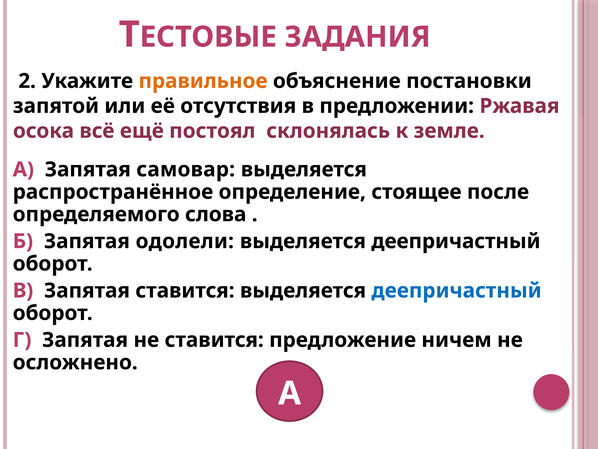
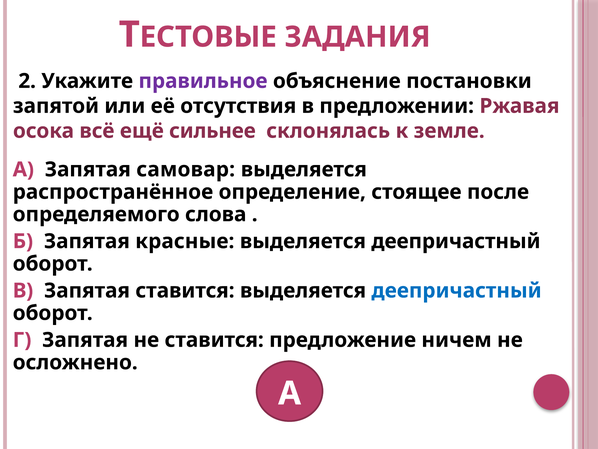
правильное colour: orange -> purple
постоял: постоял -> сильнее
одолели: одолели -> красные
